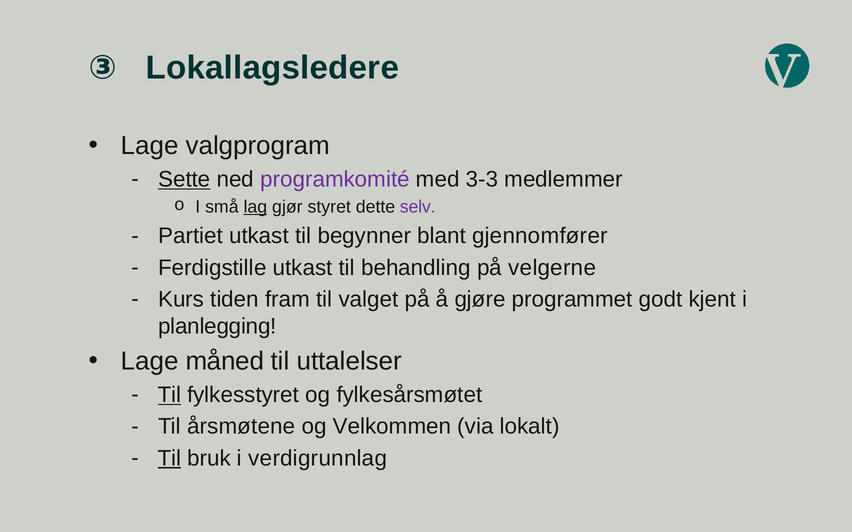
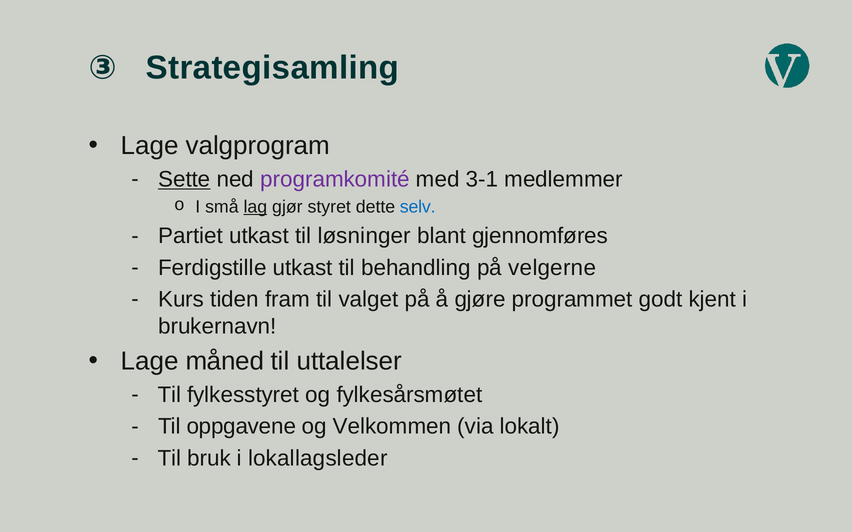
Lokallagsledere: Lokallagsledere -> Strategisamling
3-3: 3-3 -> 3-1
selv colour: purple -> blue
begynner: begynner -> løsninger
gjennomfører: gjennomfører -> gjennomføres
planlegging: planlegging -> brukernavn
Til at (170, 395) underline: present -> none
årsmøtene: årsmøtene -> oppgavene
Til at (170, 459) underline: present -> none
verdigrunnlag: verdigrunnlag -> lokallagsleder
